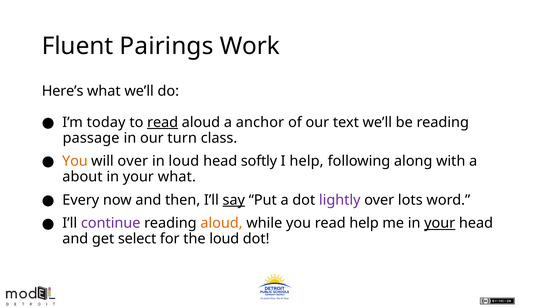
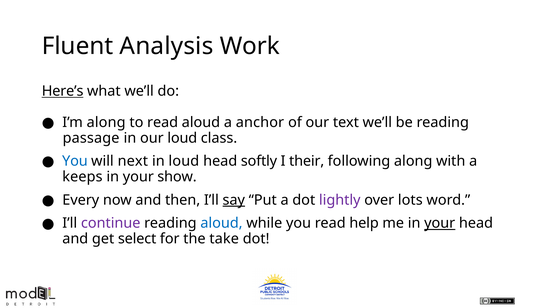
Pairings: Pairings -> Analysis
Here’s underline: none -> present
I’m today: today -> along
read at (163, 122) underline: present -> none
our turn: turn -> loud
You at (75, 161) colour: orange -> blue
will over: over -> next
I help: help -> their
about: about -> keeps
your what: what -> show
aloud at (221, 223) colour: orange -> blue
the loud: loud -> take
